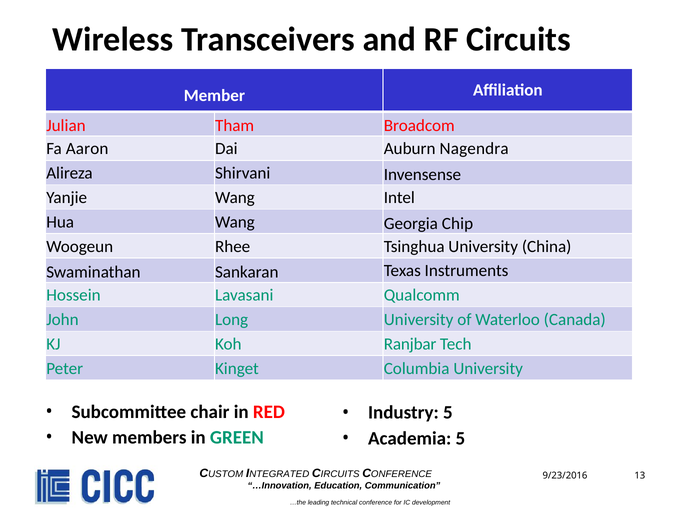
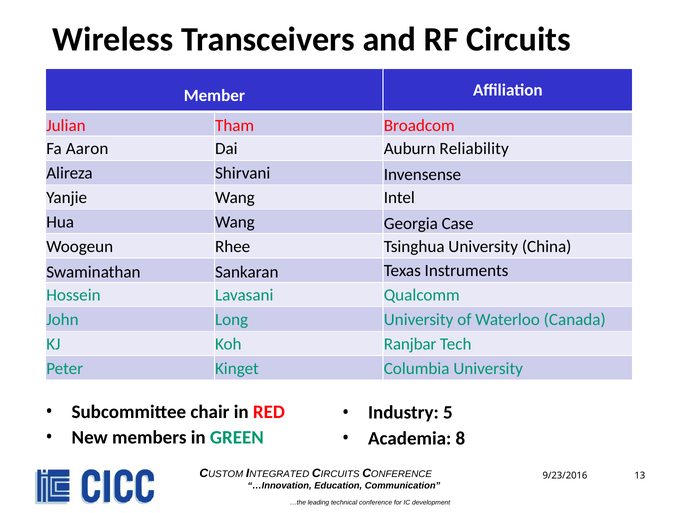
Nagendra: Nagendra -> Reliability
Chip: Chip -> Case
Academia 5: 5 -> 8
